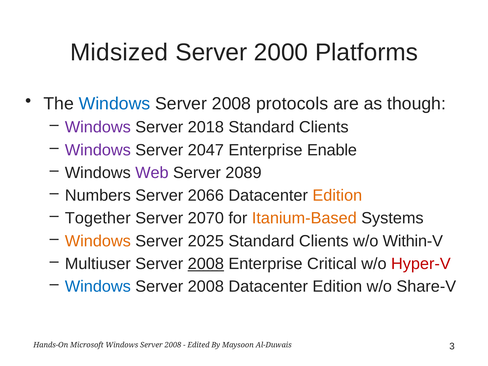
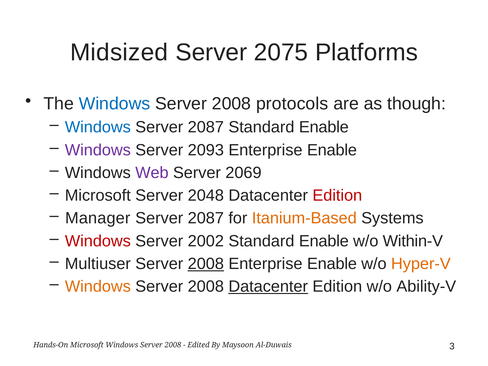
2000: 2000 -> 2075
Windows at (98, 127) colour: purple -> blue
2018 at (206, 127): 2018 -> 2087
Clients at (324, 127): Clients -> Enable
2047: 2047 -> 2093
2089: 2089 -> 2069
Numbers at (98, 195): Numbers -> Microsoft
2066: 2066 -> 2048
Edition at (337, 195) colour: orange -> red
Together: Together -> Manager
2070 at (206, 218): 2070 -> 2087
Windows at (98, 241) colour: orange -> red
2025: 2025 -> 2002
Clients at (324, 241): Clients -> Enable
Critical at (332, 264): Critical -> Enable
Hyper-V colour: red -> orange
Windows at (98, 287) colour: blue -> orange
Datacenter at (268, 287) underline: none -> present
Share-V: Share-V -> Ability-V
